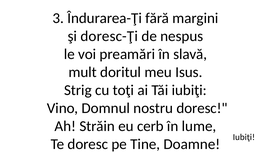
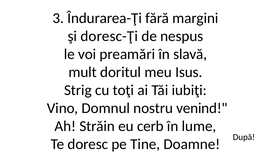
nostru doresc: doresc -> venind
Iubiţi at (244, 137): Iubiţi -> După
